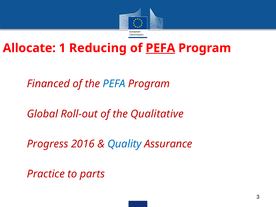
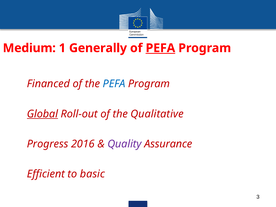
Allocate: Allocate -> Medium
Reducing: Reducing -> Generally
Global underline: none -> present
Quality colour: blue -> purple
Practice: Practice -> Efficient
parts: parts -> basic
